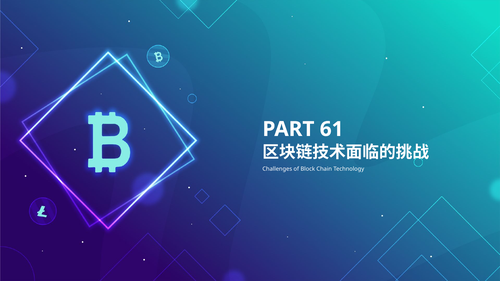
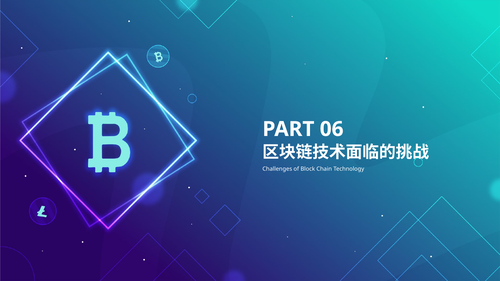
61: 61 -> 06
